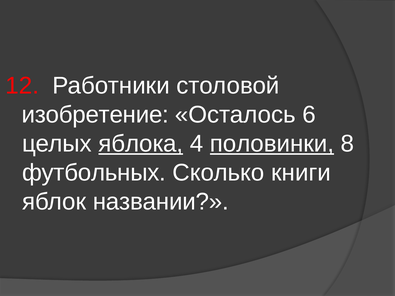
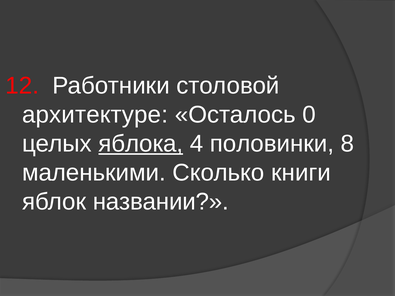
изобретение: изобретение -> архитектуре
6: 6 -> 0
половинки underline: present -> none
футбольных: футбольных -> маленькими
